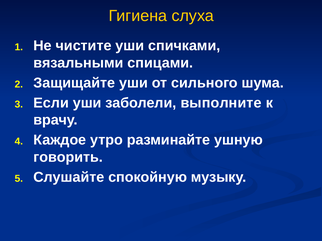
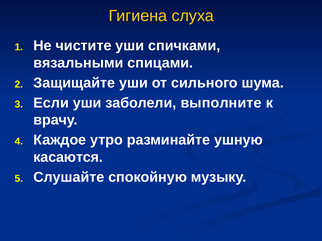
говорить: говорить -> касаются
